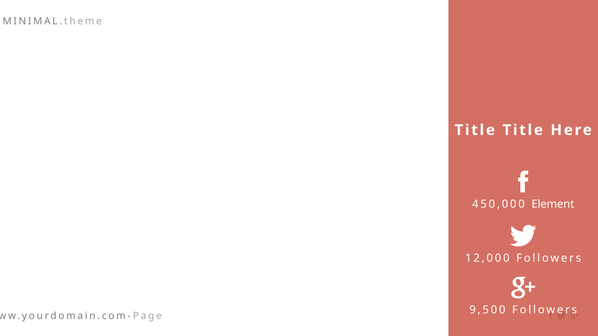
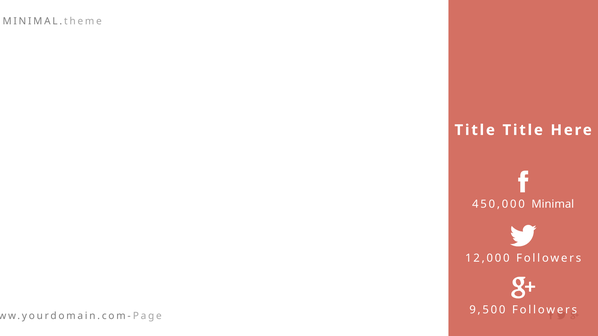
Element: Element -> Minimal
